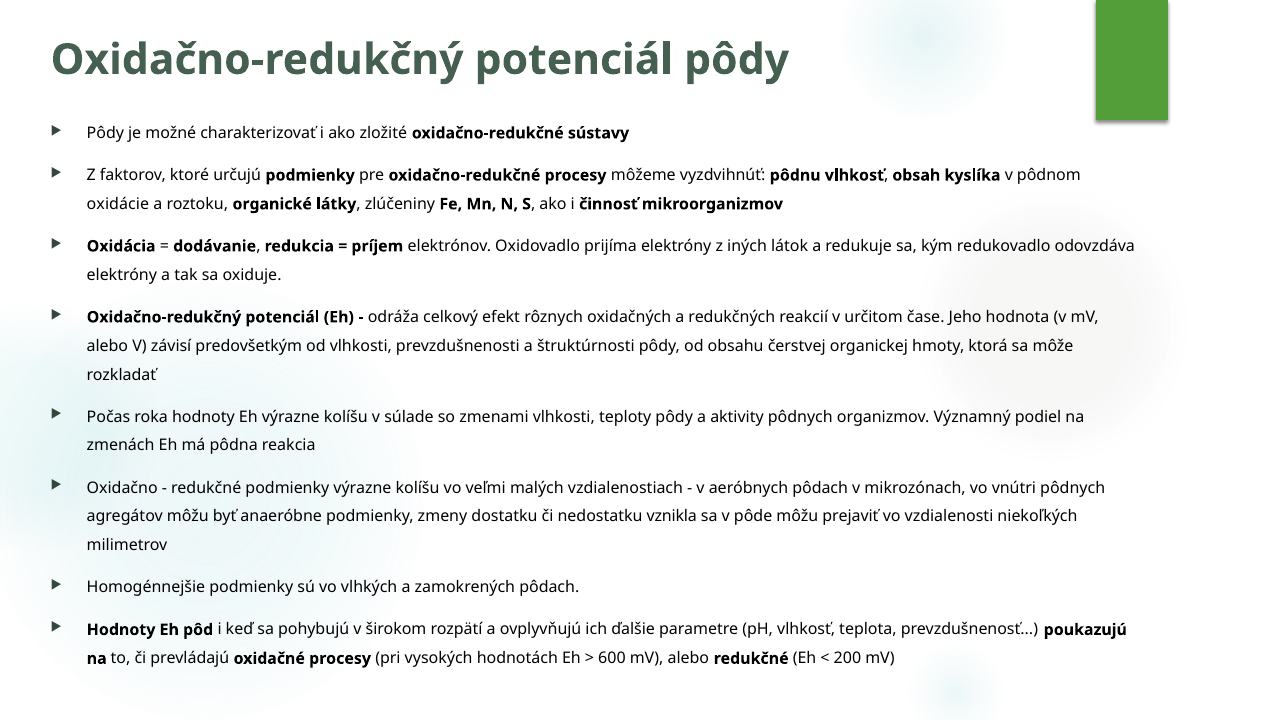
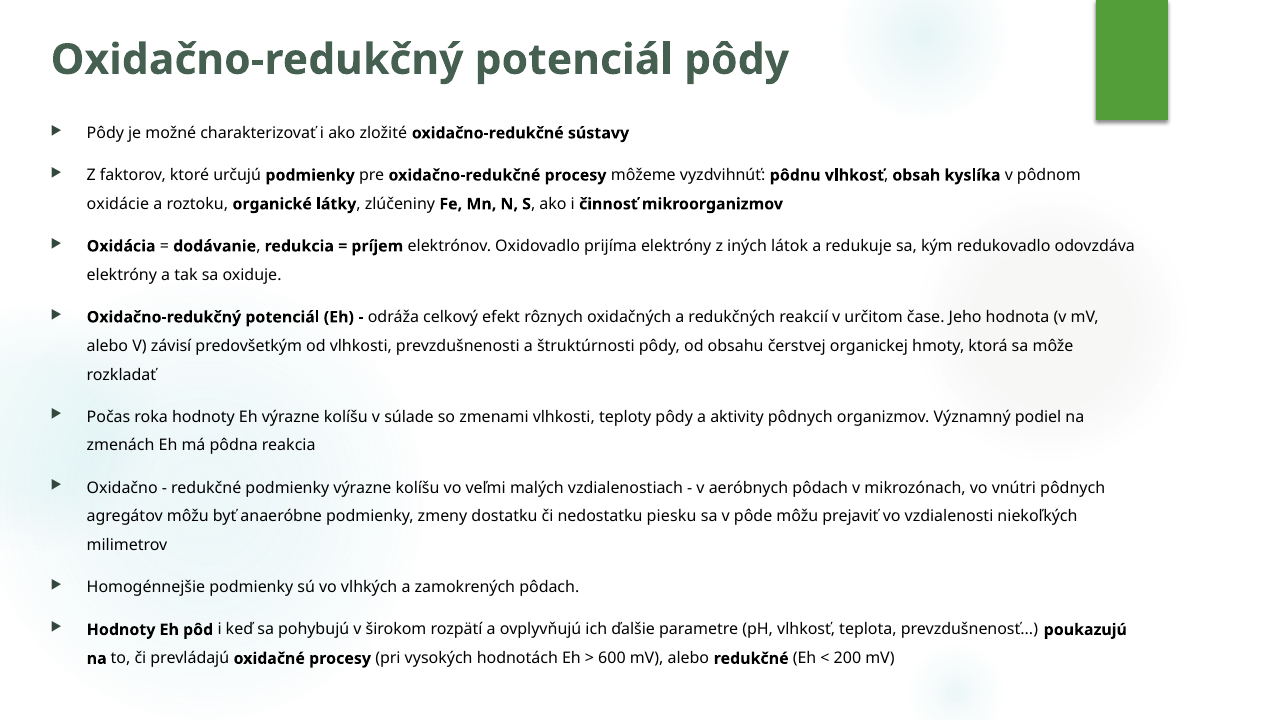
vznikla: vznikla -> piesku
